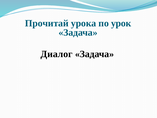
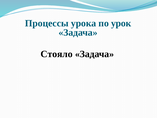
Прочитай: Прочитай -> Процессы
Диалог: Диалог -> Стояло
